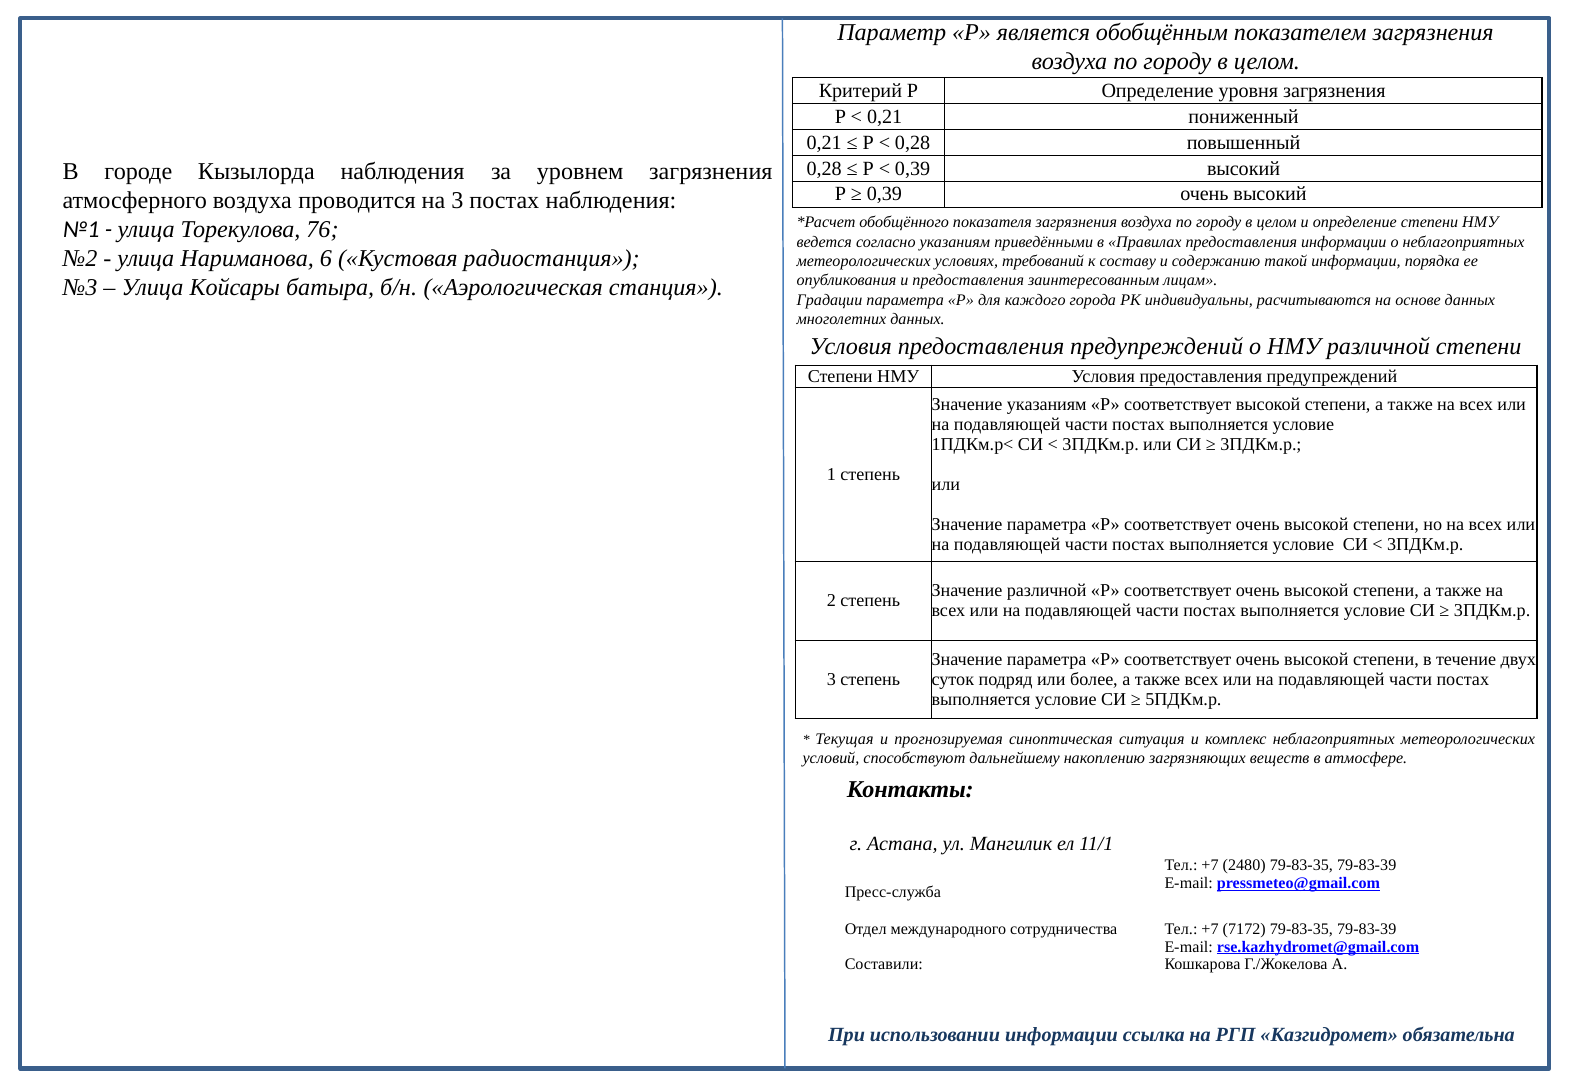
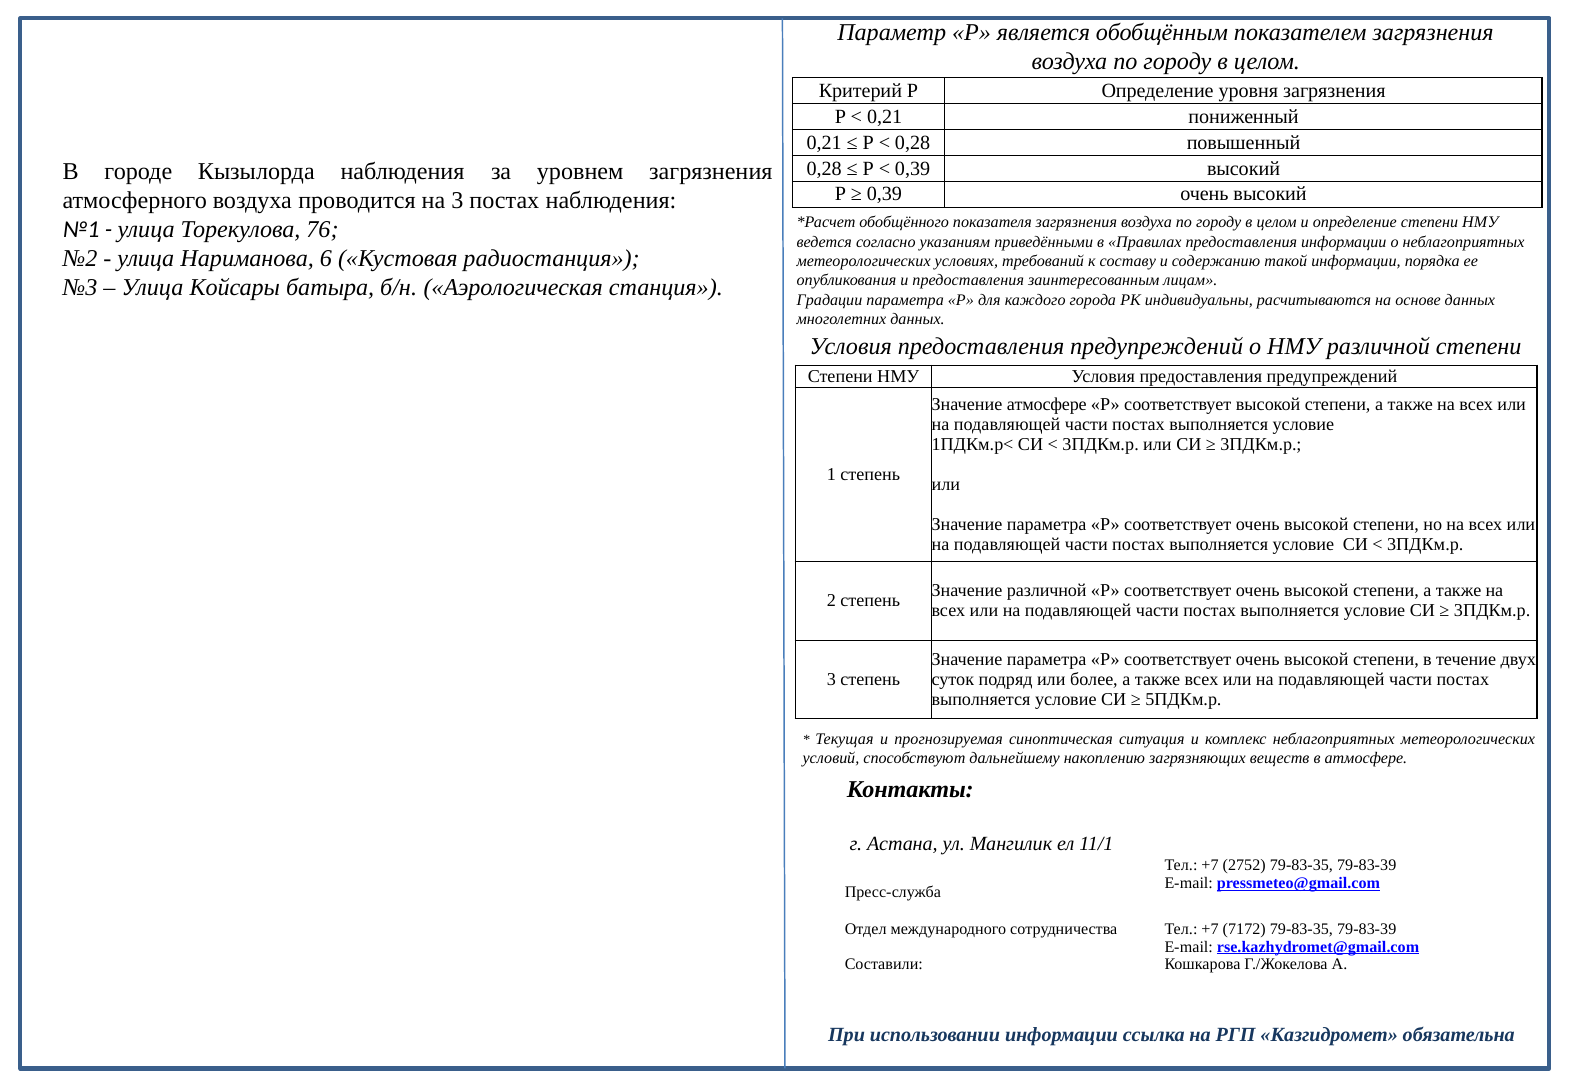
Значение указаниям: указаниям -> атмосфере
2480: 2480 -> 2752
